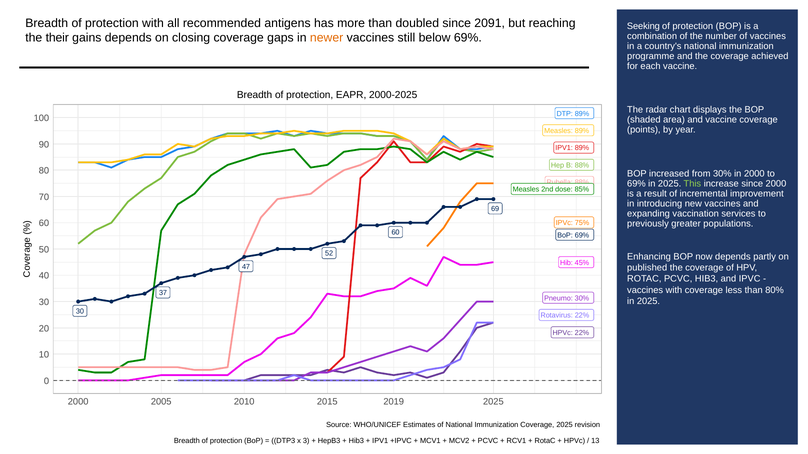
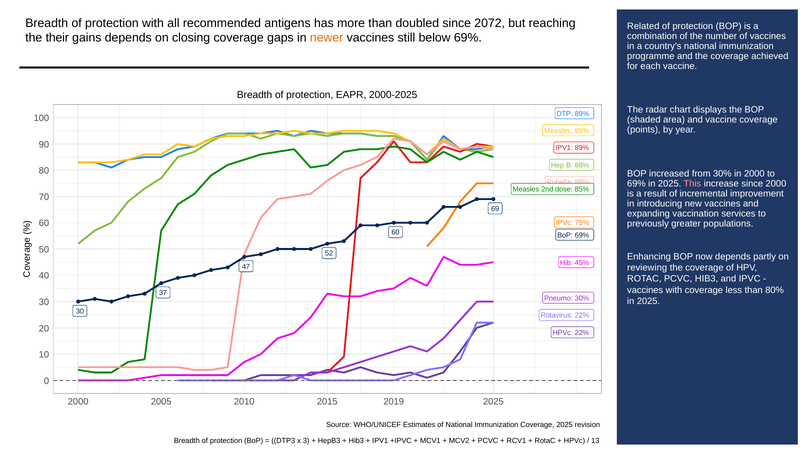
2091: 2091 -> 2072
Seeking: Seeking -> Related
This colour: light green -> pink
published: published -> reviewing
